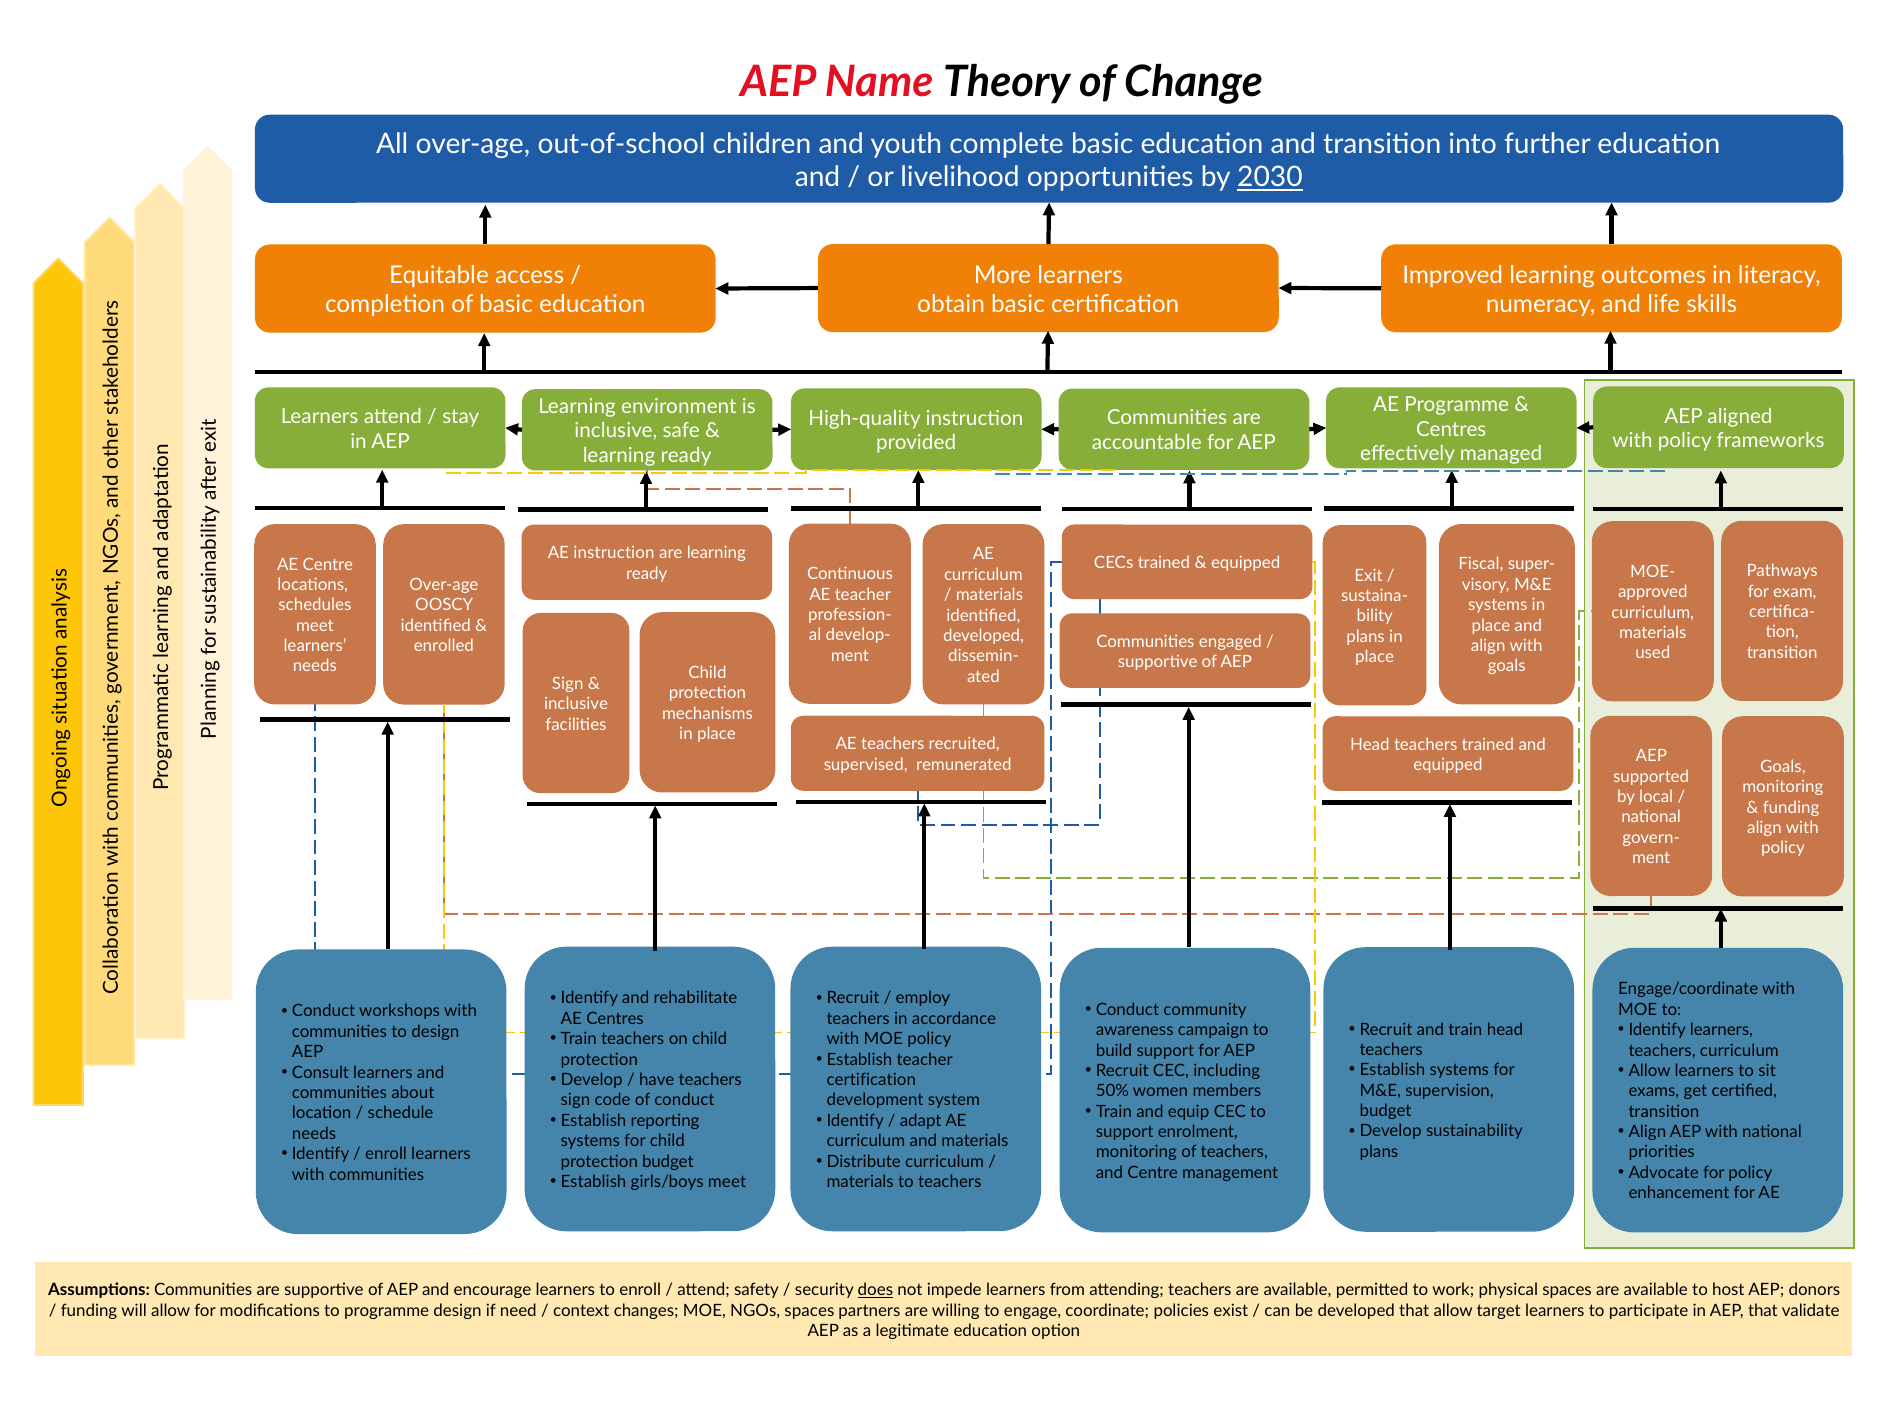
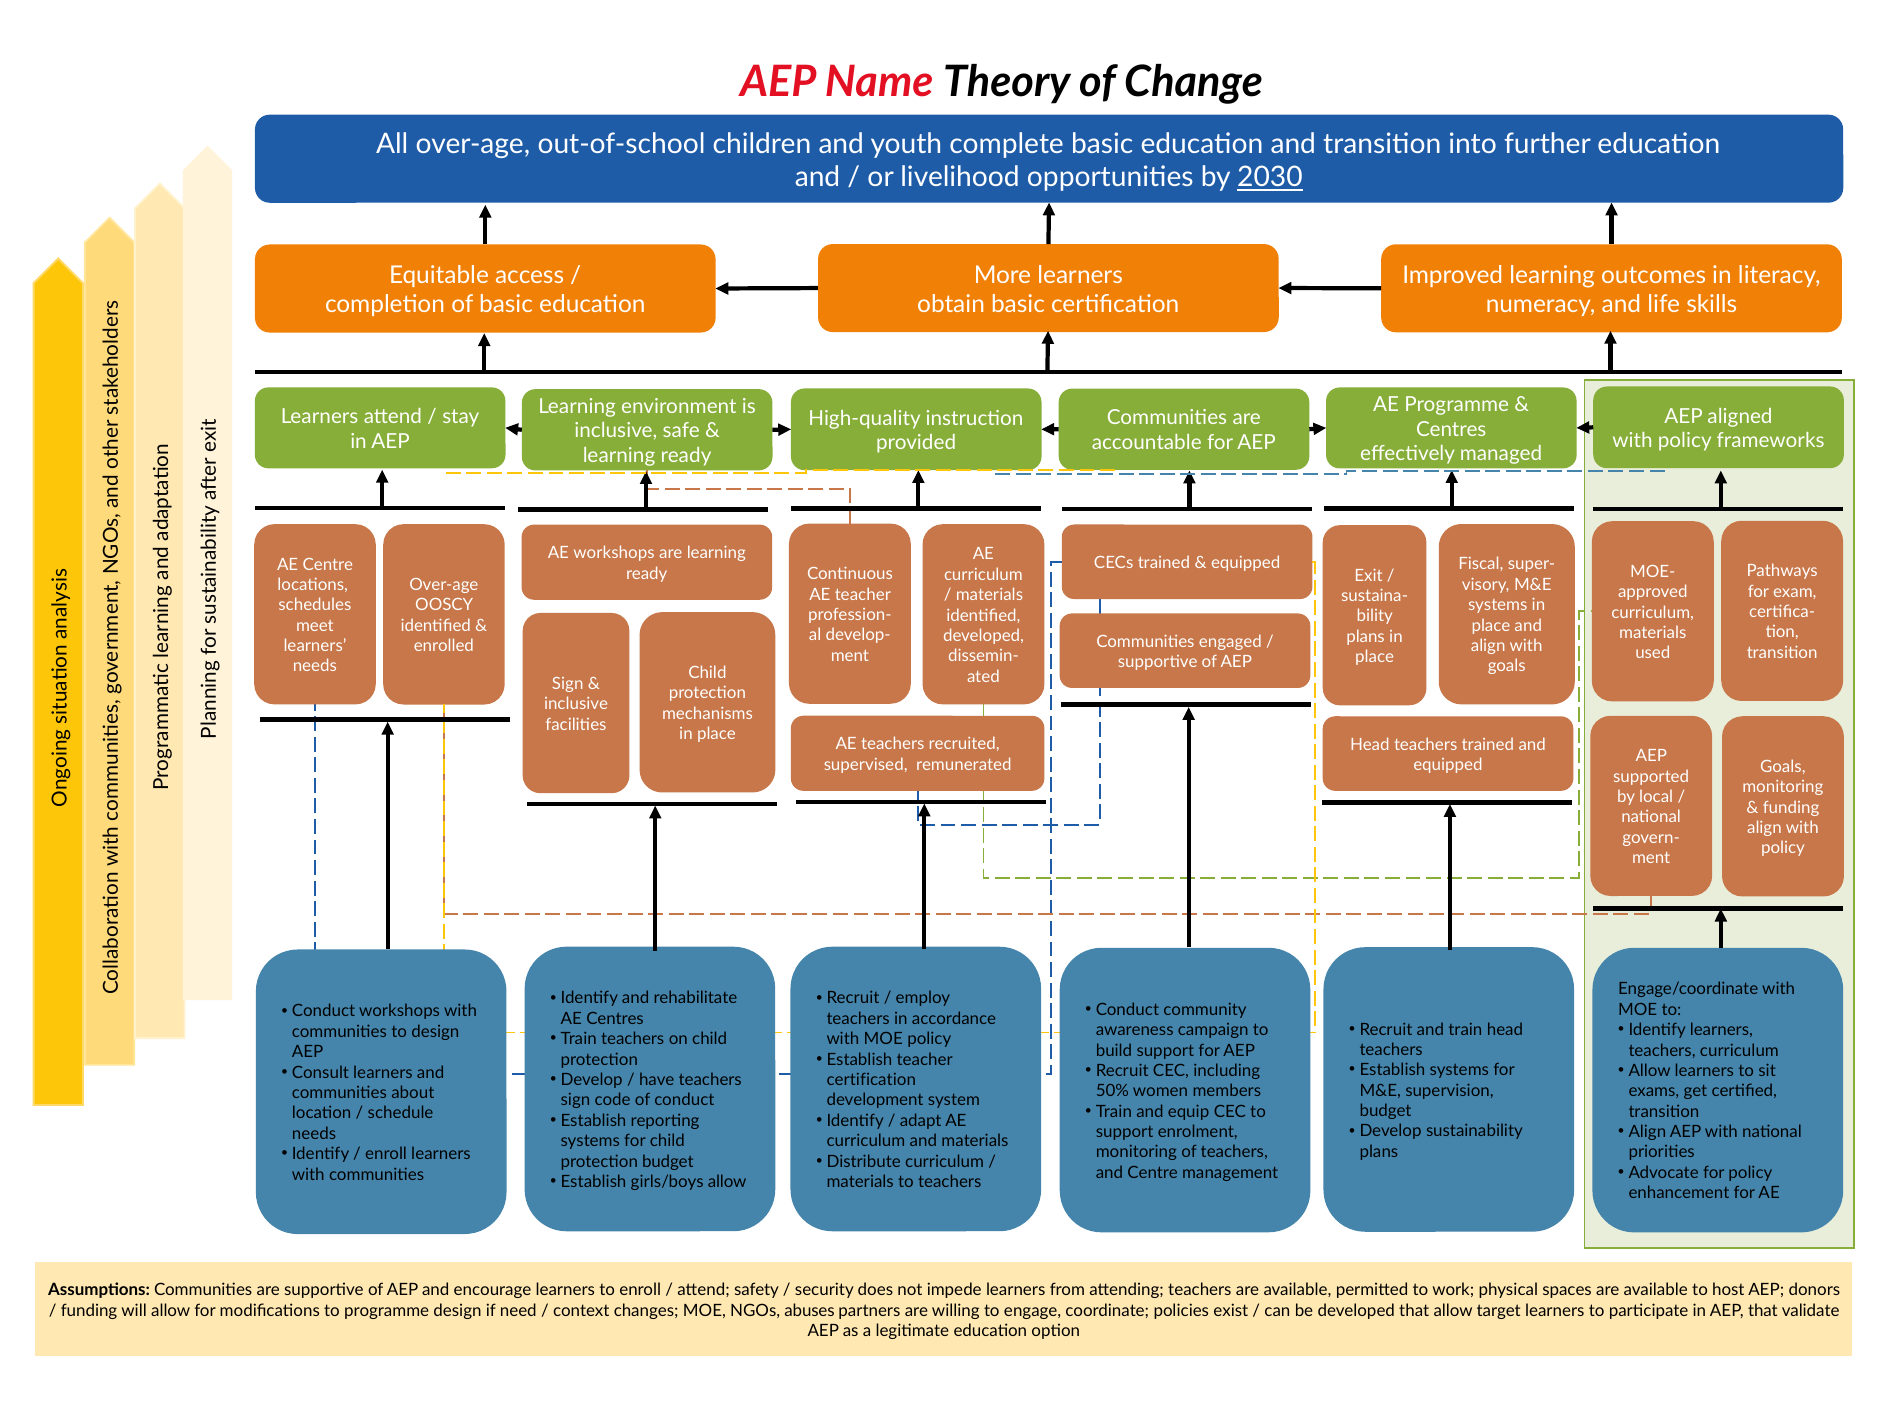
AE instruction: instruction -> workshops
girls/boys meet: meet -> allow
does underline: present -> none
NGOs spaces: spaces -> abuses
